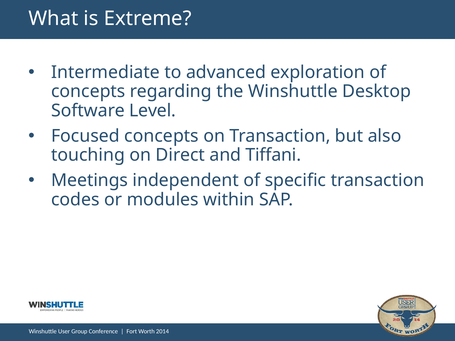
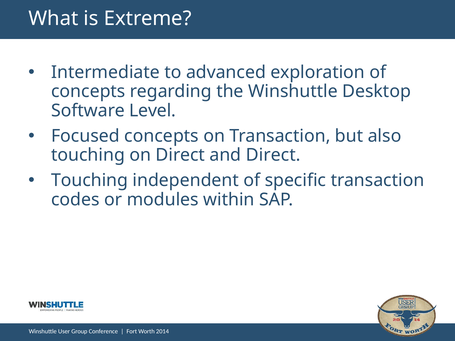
and Tiffani: Tiffani -> Direct
Meetings at (90, 181): Meetings -> Touching
